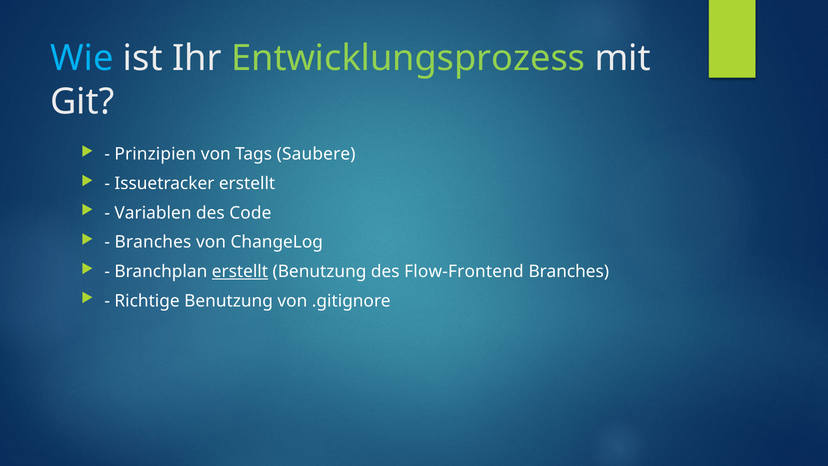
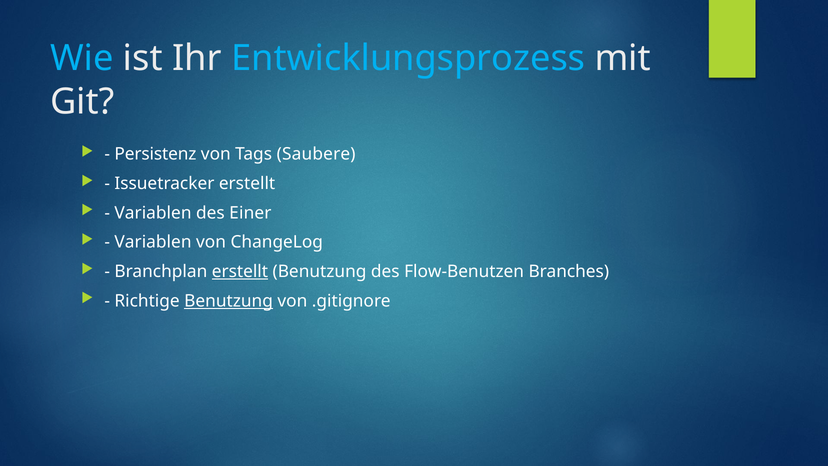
Entwicklungsprozess colour: light green -> light blue
Prinzipien: Prinzipien -> Persistenz
Code: Code -> Einer
Branches at (153, 242): Branches -> Variablen
Flow-Frontend: Flow-Frontend -> Flow-Benutzen
Benutzung at (229, 301) underline: none -> present
